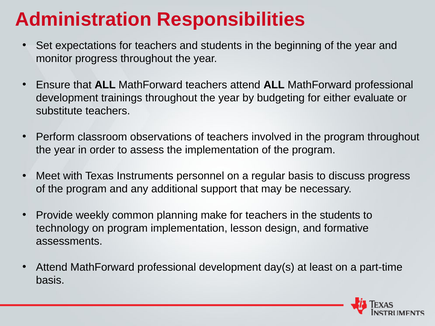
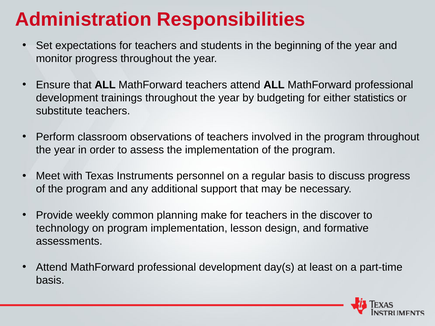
evaluate: evaluate -> statistics
the students: students -> discover
